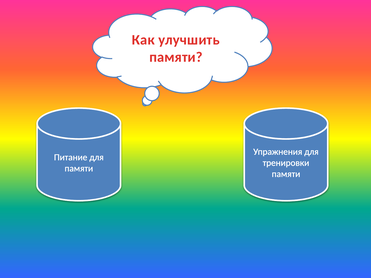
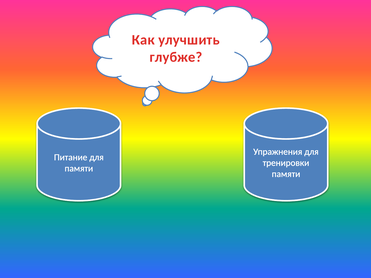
памяти at (176, 57): памяти -> глубже
